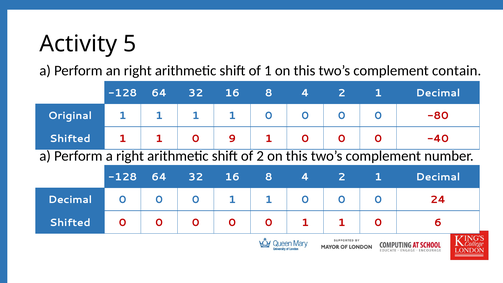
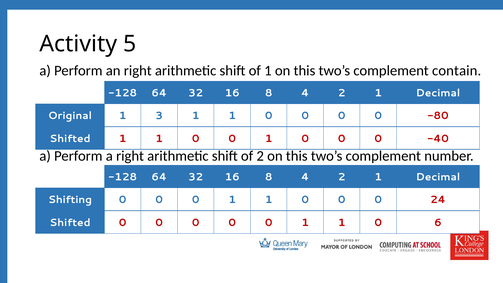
Original 1 1: 1 -> 3
9 at (232, 139): 9 -> 0
Decimal at (70, 200): Decimal -> Shifting
